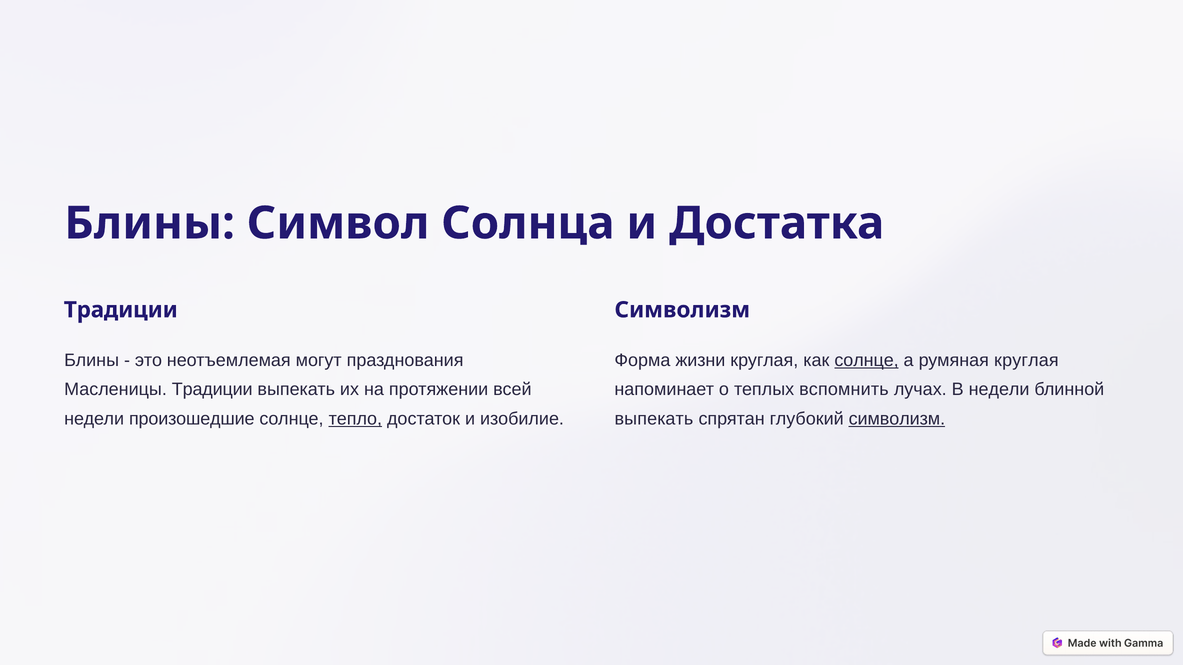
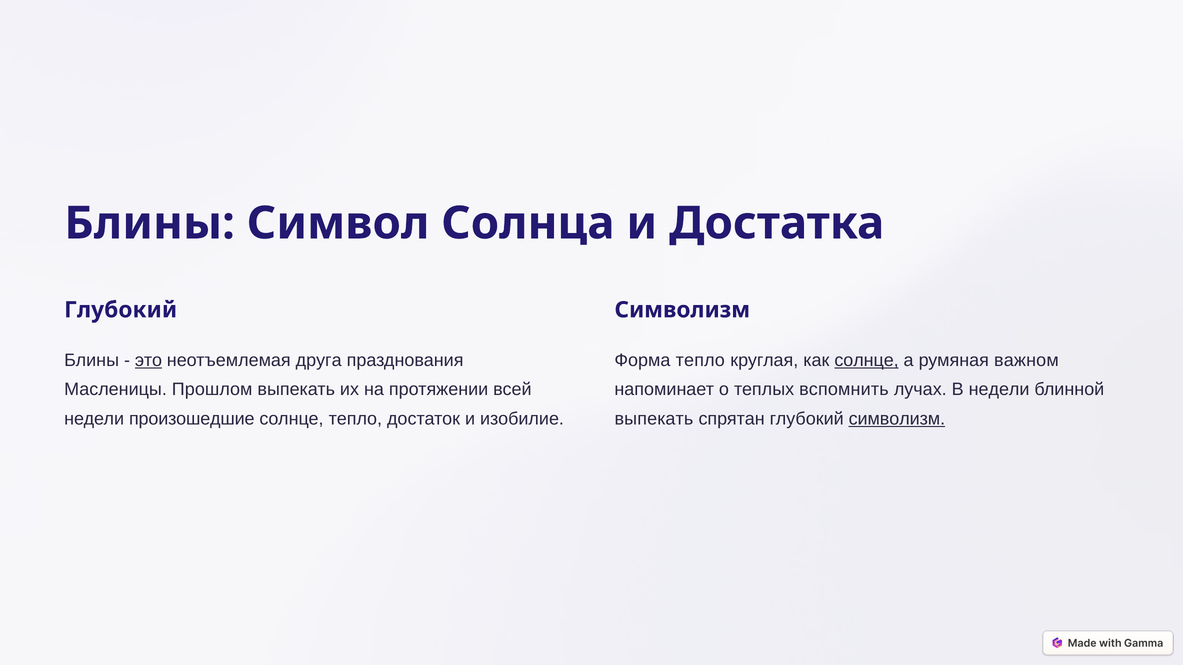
Традиции at (121, 310): Традиции -> Глубокий
это underline: none -> present
могут: могут -> друга
Форма жизни: жизни -> тепло
румяная круглая: круглая -> важном
Масленицы Традиции: Традиции -> Прошлом
тепло at (355, 419) underline: present -> none
